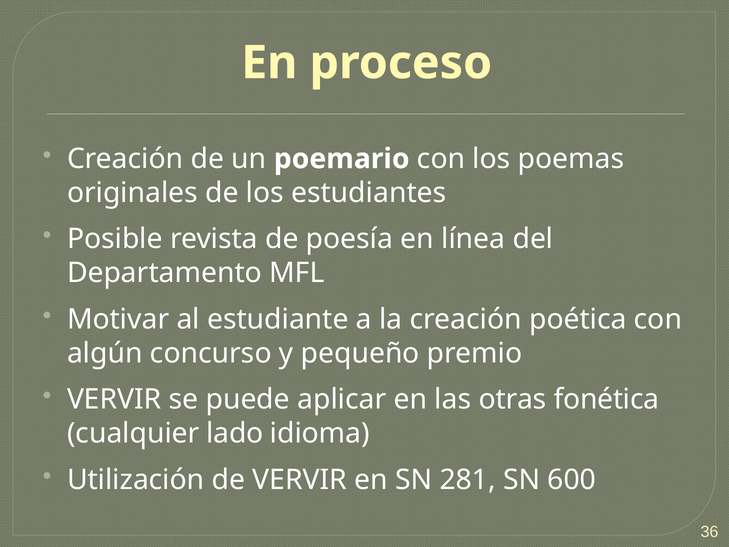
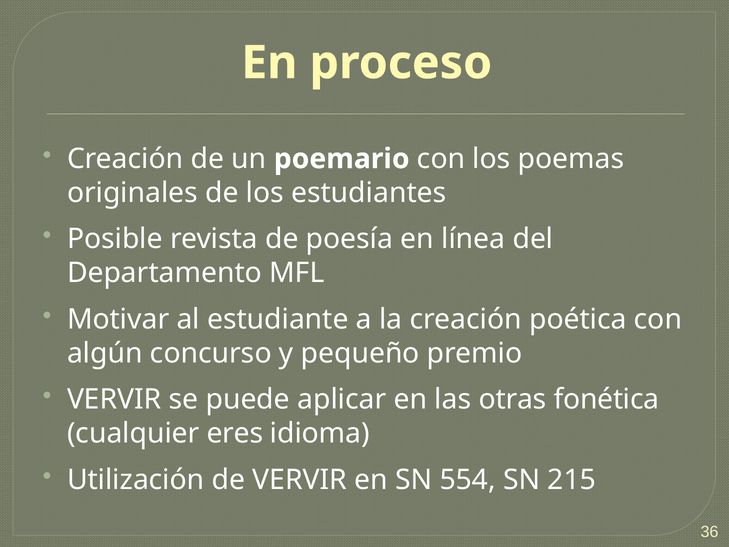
lado: lado -> eres
281: 281 -> 554
600: 600 -> 215
